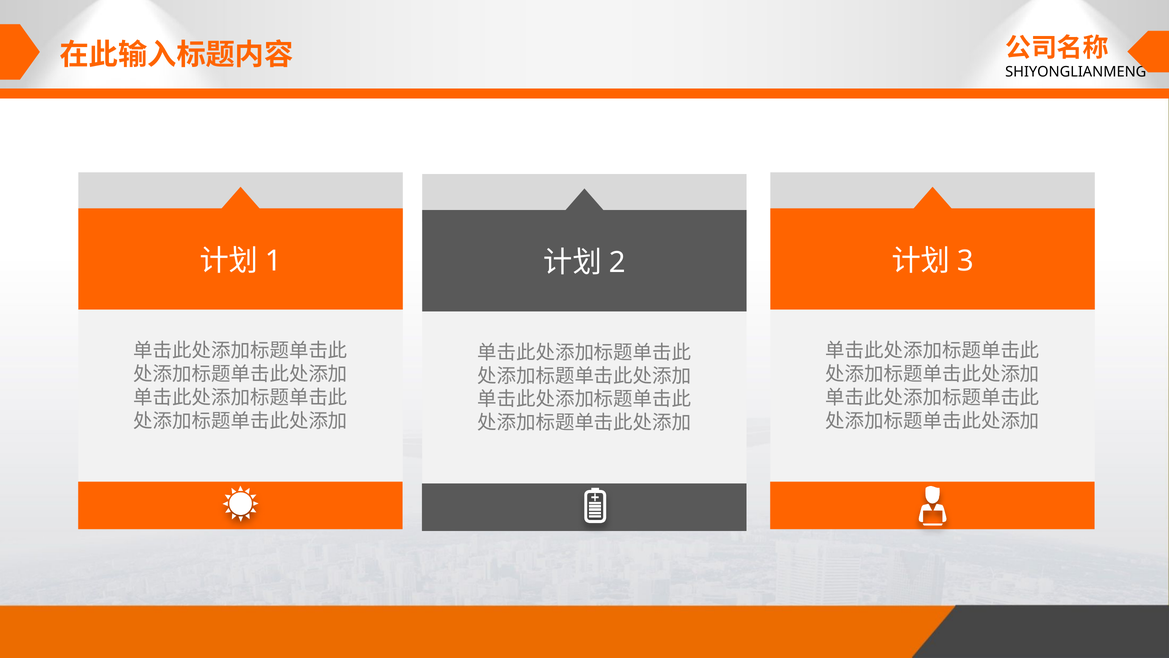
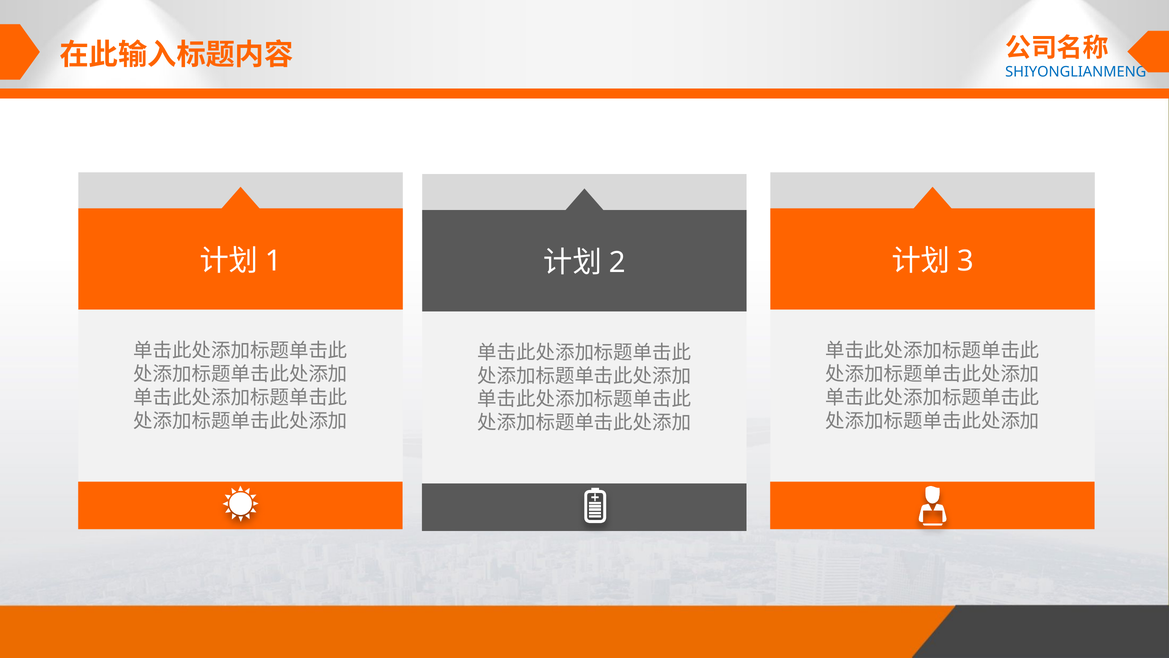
SHIYONGLIANMENG colour: black -> blue
